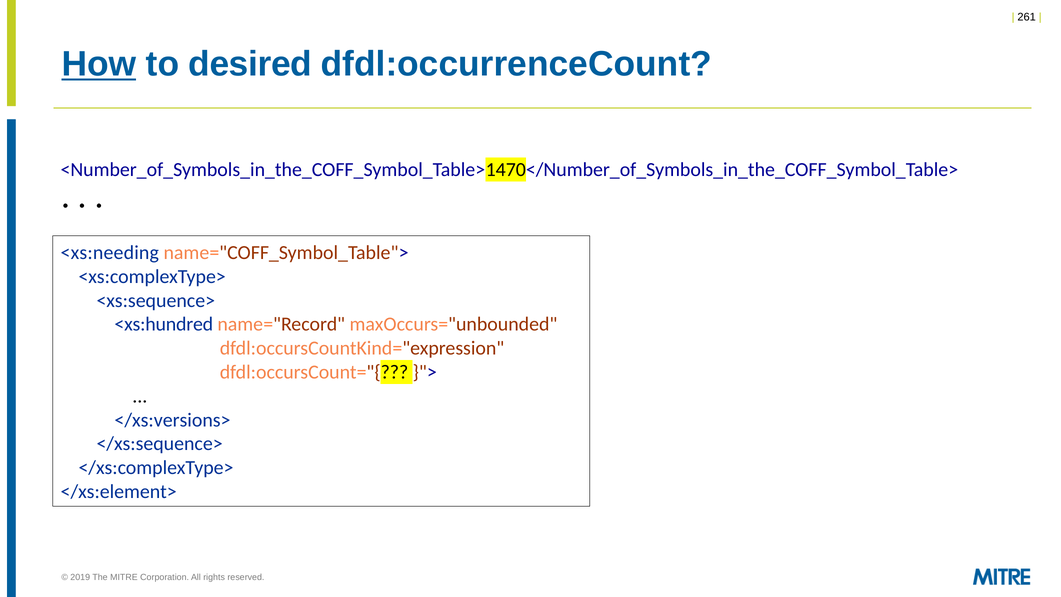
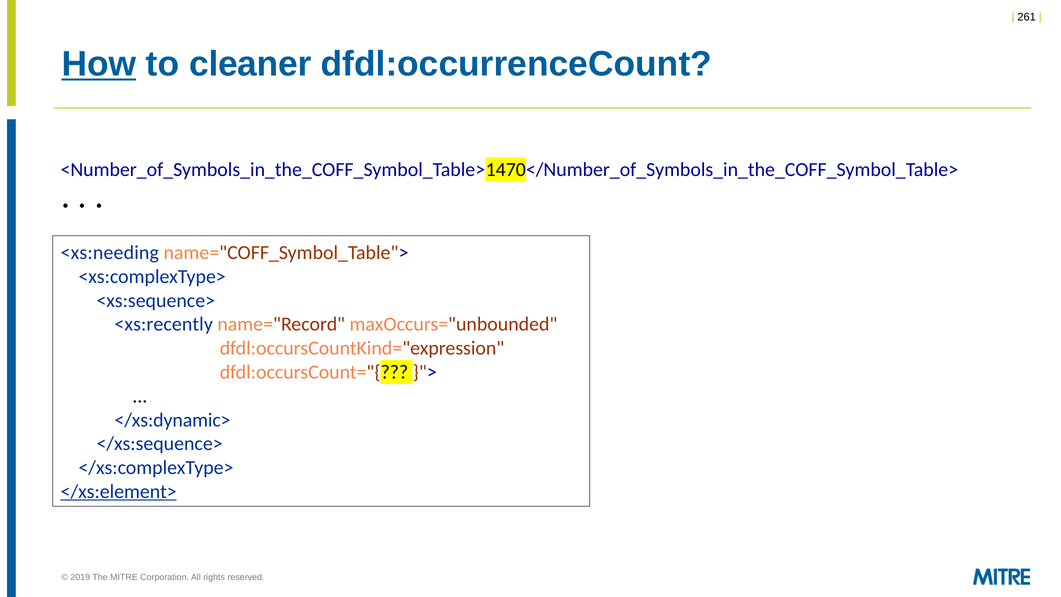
desired: desired -> cleaner
<xs:hundred: <xs:hundred -> <xs:recently
</xs:versions>: </xs:versions> -> </xs:dynamic>
</xs:element> underline: none -> present
